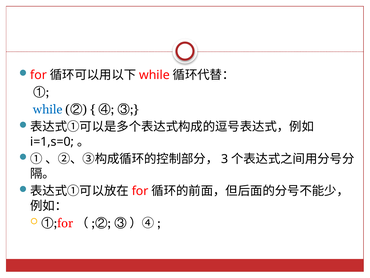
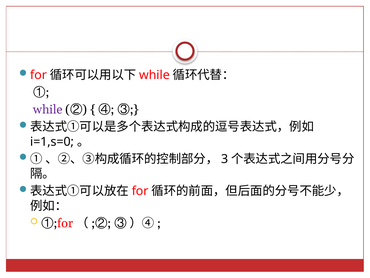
while at (48, 109) colour: blue -> purple
